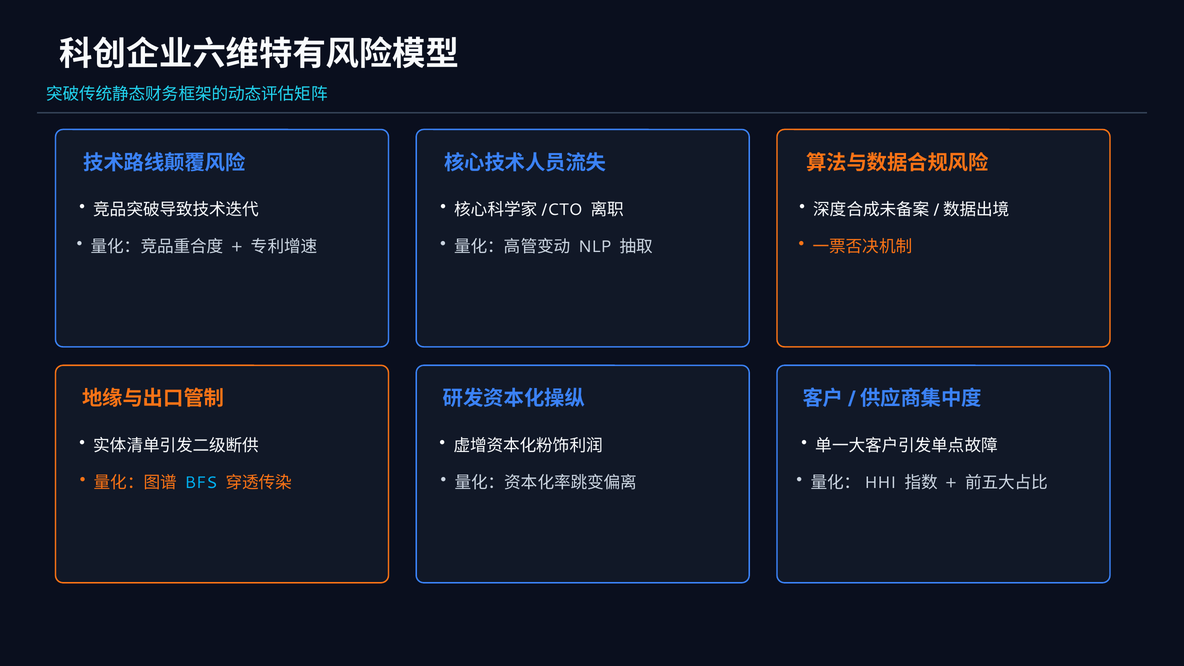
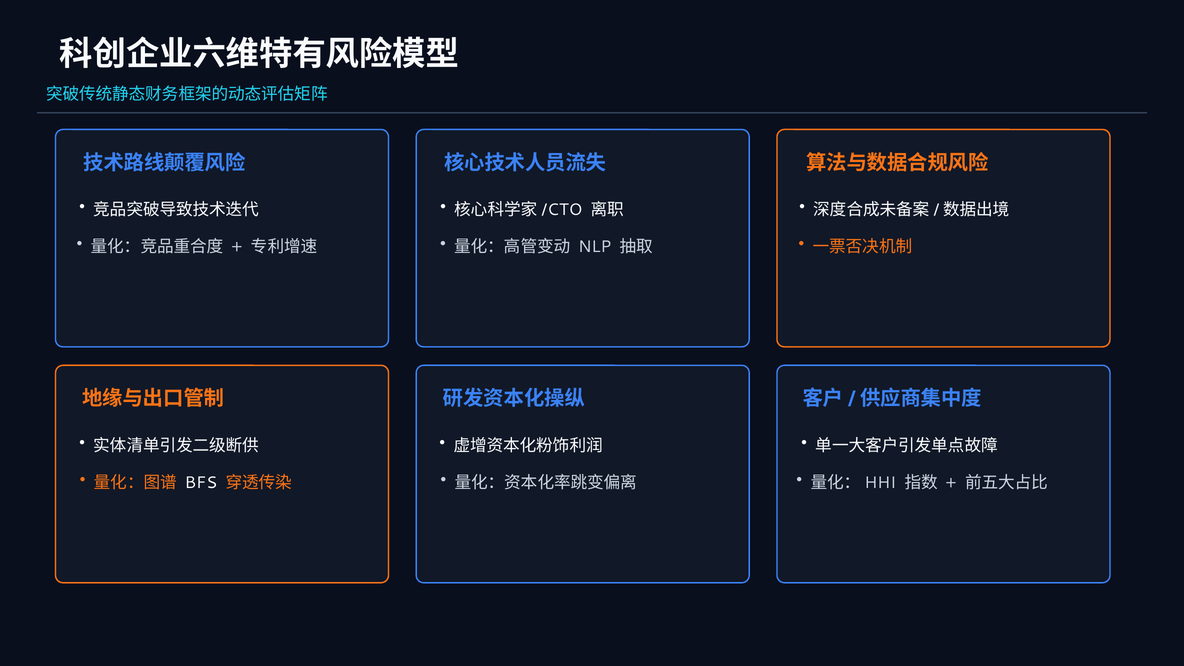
BFS colour: light blue -> white
